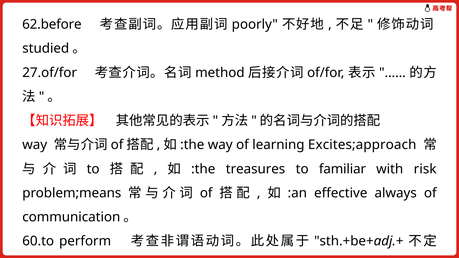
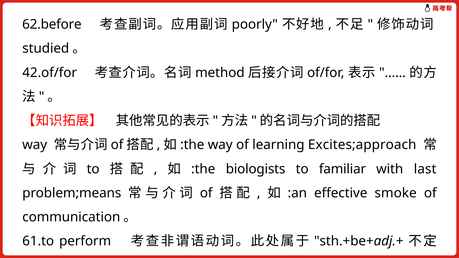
27.of/for: 27.of/for -> 42.of/for
treasures: treasures -> biologists
risk: risk -> last
always: always -> smoke
60.to: 60.to -> 61.to
